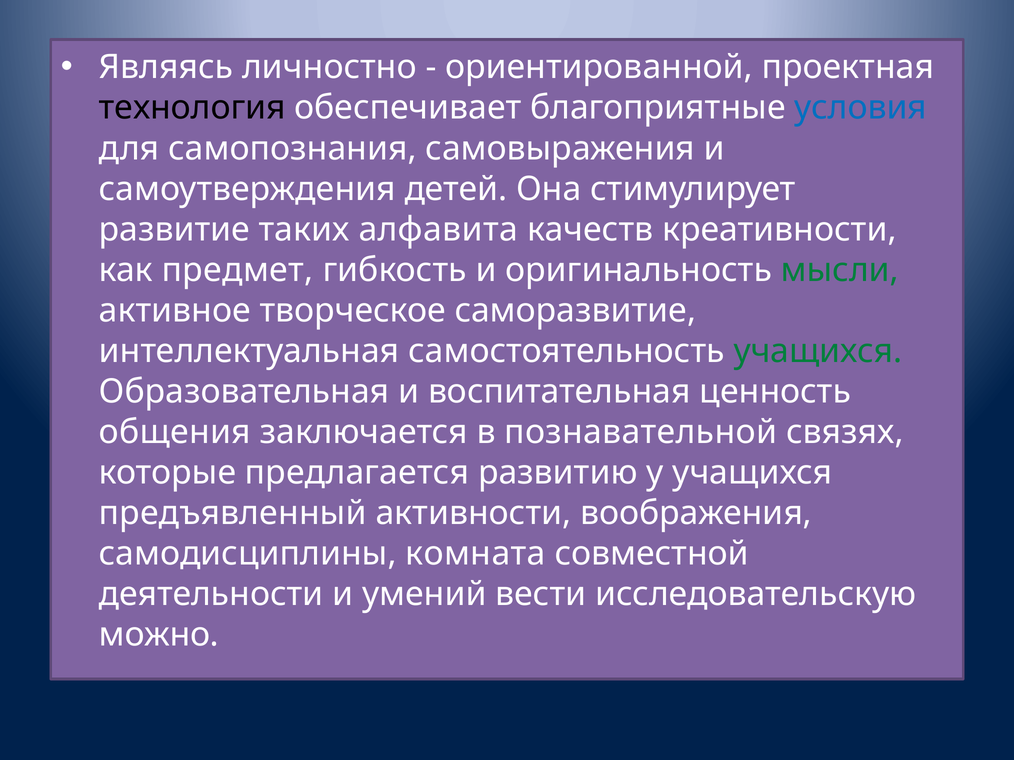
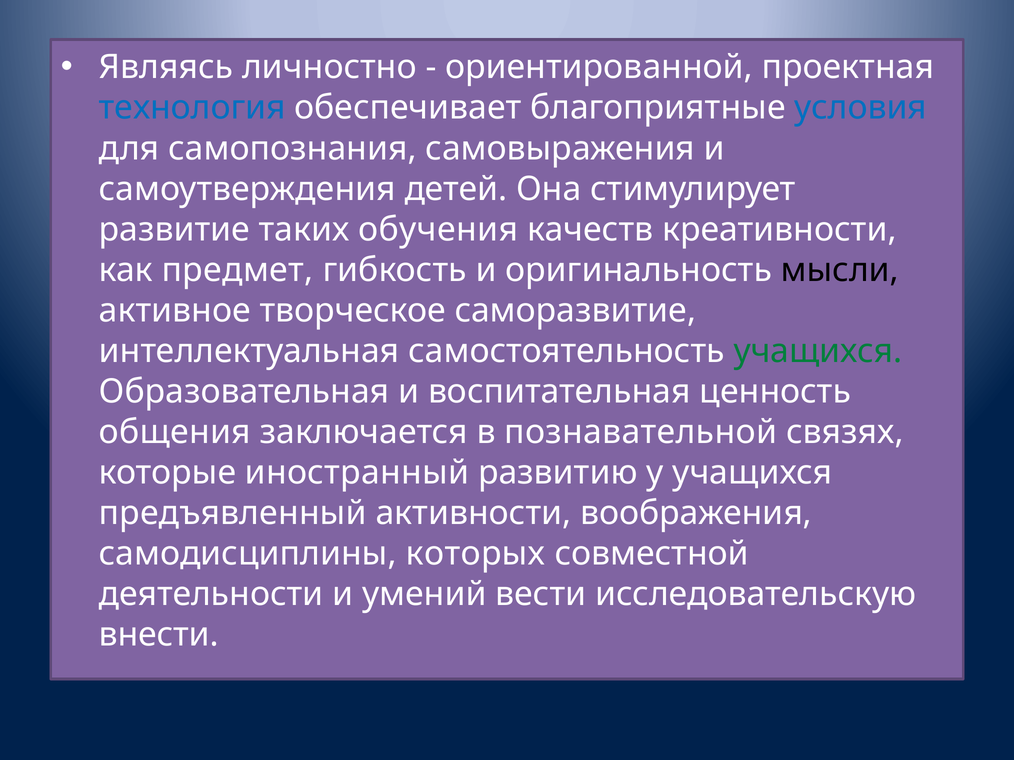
технология colour: black -> blue
алфавита: алфавита -> обучения
мысли colour: green -> black
предлагается: предлагается -> иностранный
комната: комната -> которых
можно: можно -> внести
